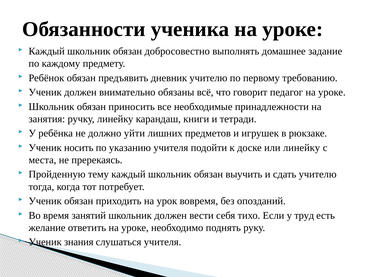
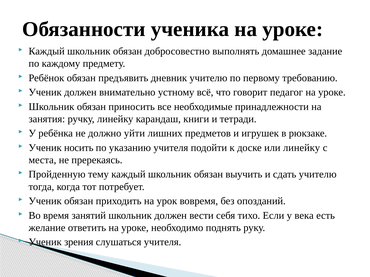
обязаны: обязаны -> устному
труд: труд -> века
знания: знания -> зрения
